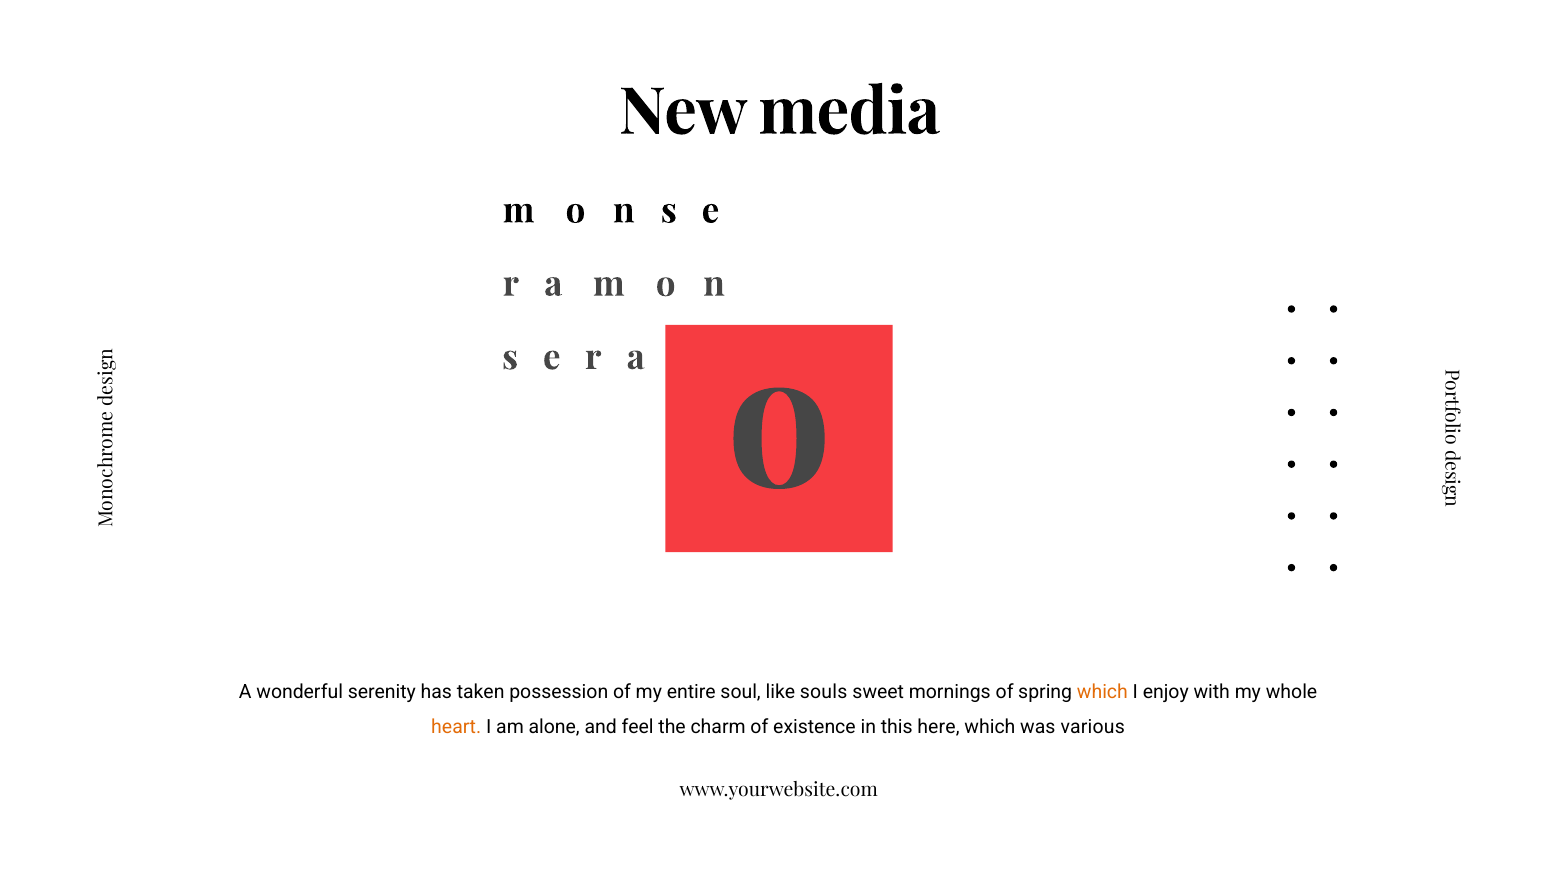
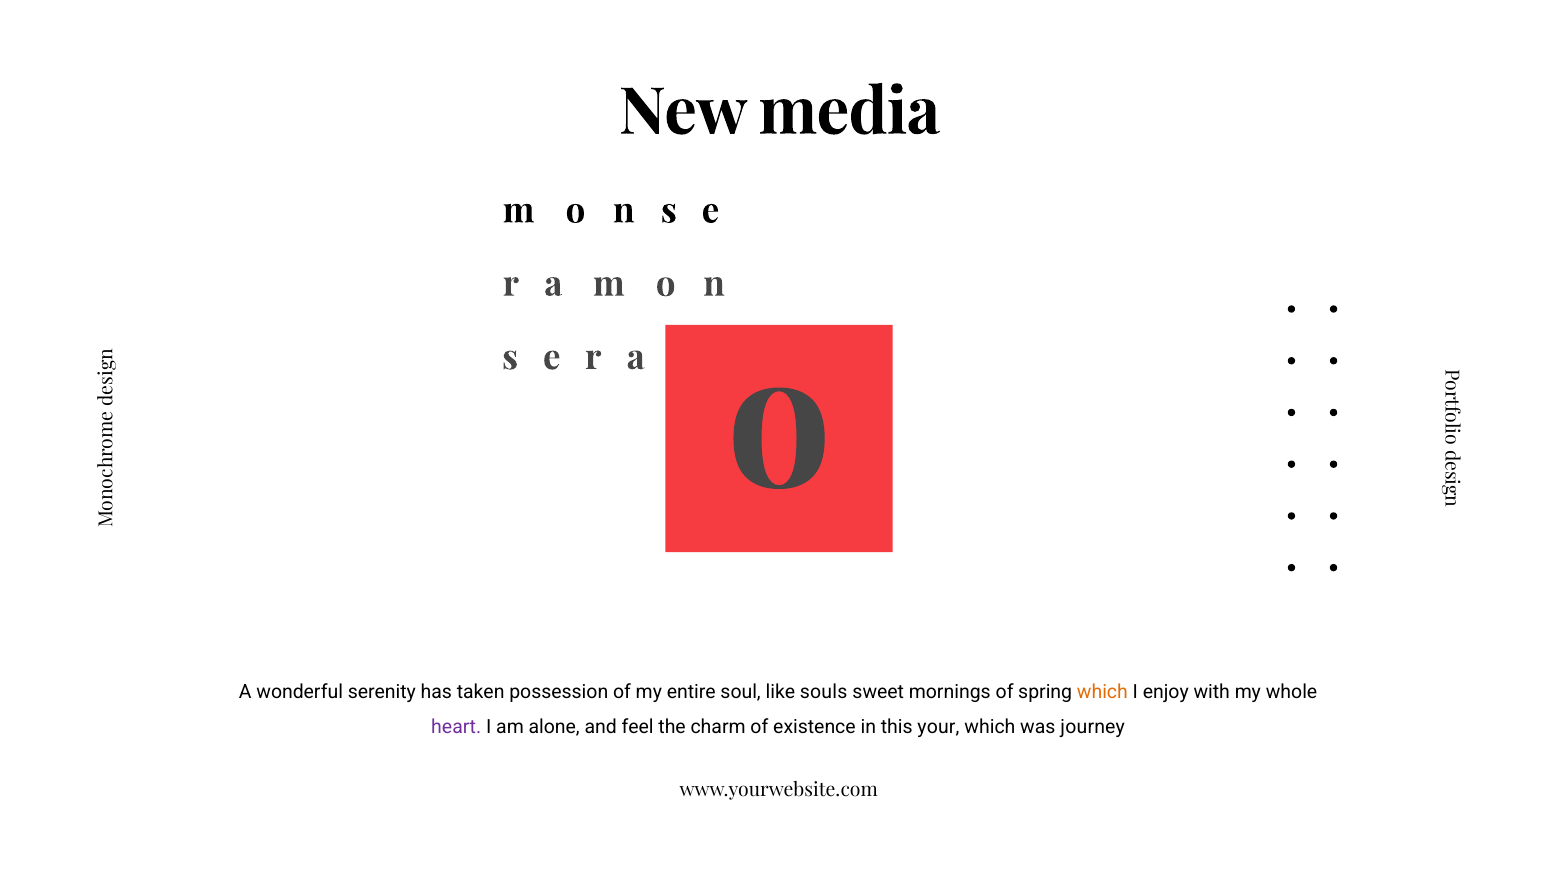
heart colour: orange -> purple
here: here -> your
various: various -> journey
